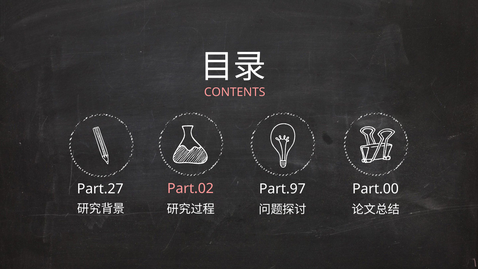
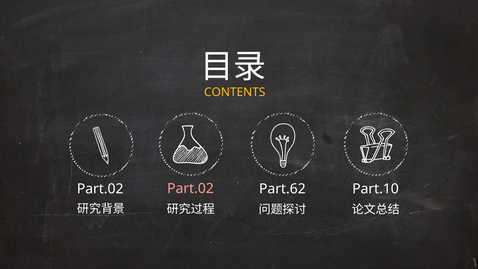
CONTENTS colour: pink -> yellow
Part.97: Part.97 -> Part.62
Part.27 at (100, 189): Part.27 -> Part.02
Part.00: Part.00 -> Part.10
